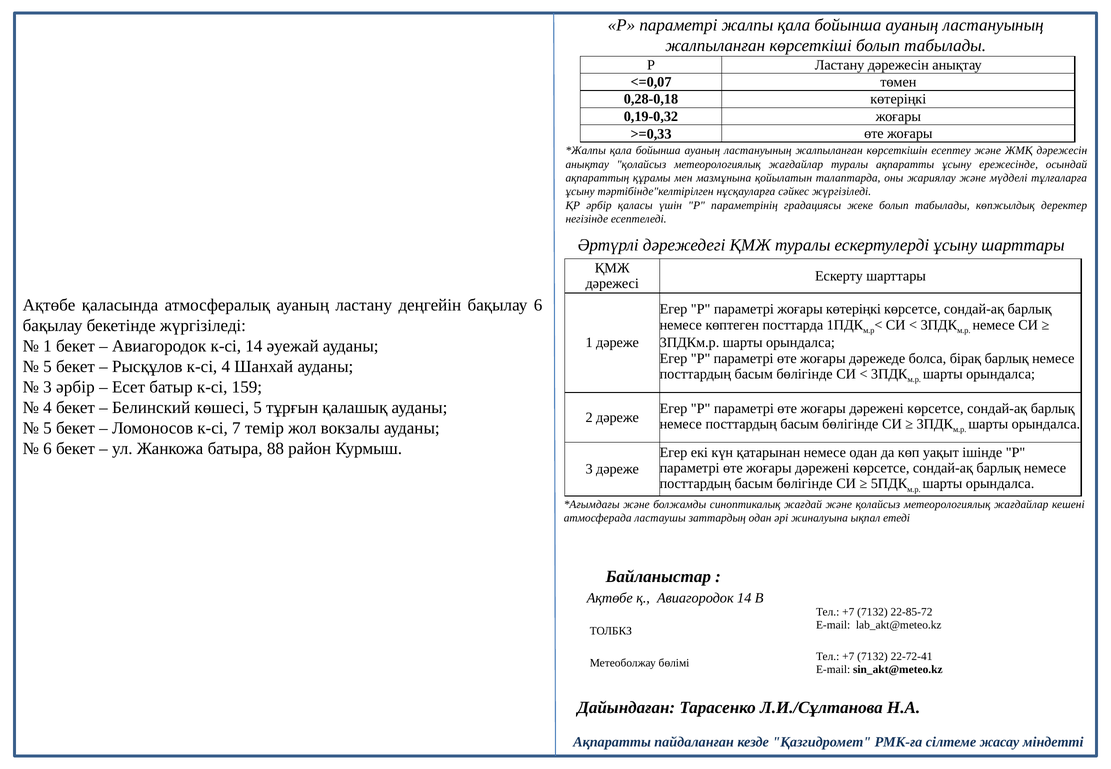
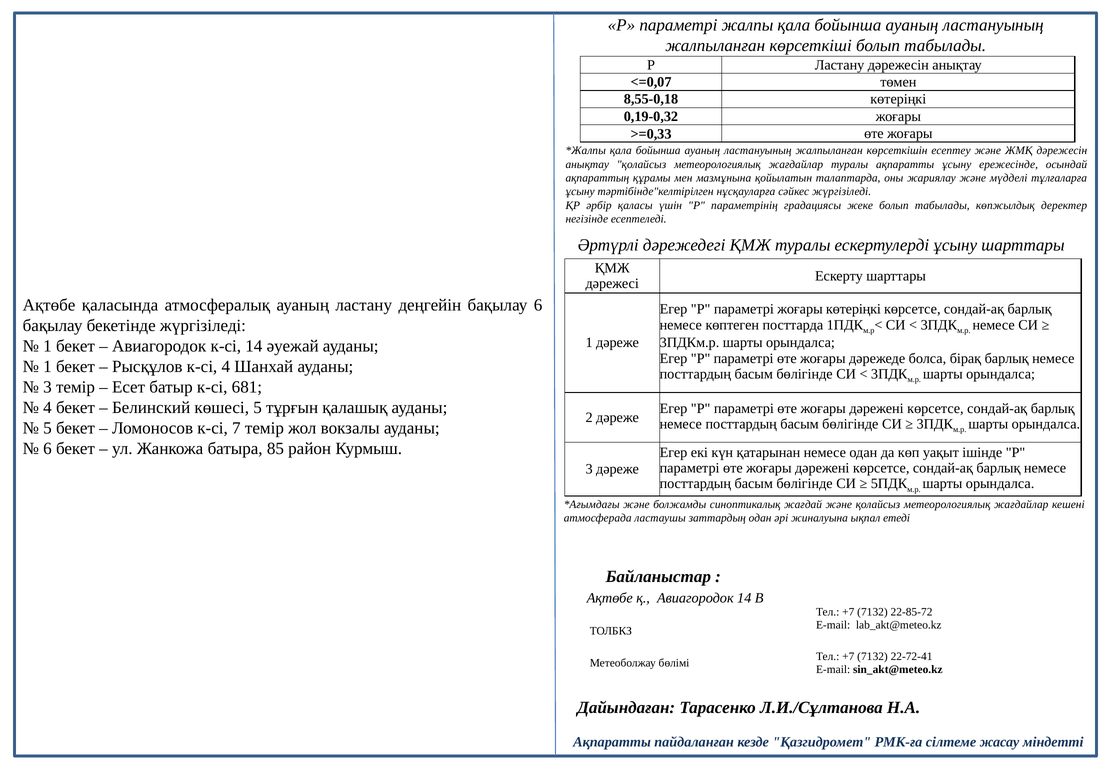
0,28-0,18: 0,28-0,18 -> 8,55-0,18
5 at (48, 367): 5 -> 1
3 әрбір: әрбір -> темір
159: 159 -> 681
88: 88 -> 85
